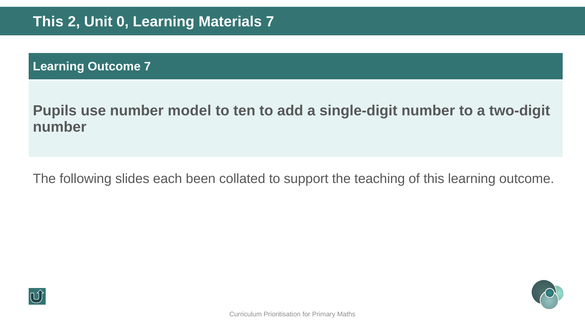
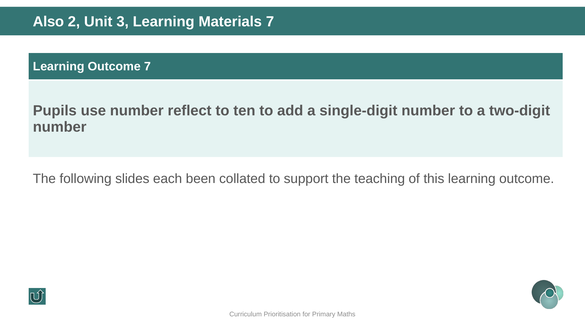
This at (48, 22): This -> Also
0: 0 -> 3
model: model -> reflect
